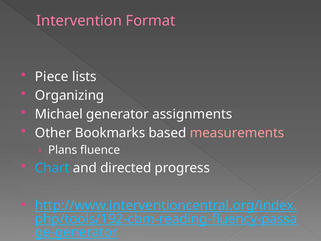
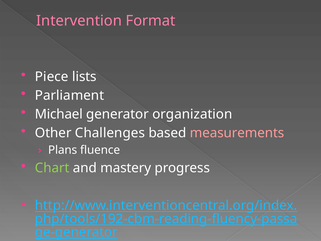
Organizing: Organizing -> Parliament
assignments: assignments -> organization
Bookmarks: Bookmarks -> Challenges
Chart colour: light blue -> light green
directed: directed -> mastery
